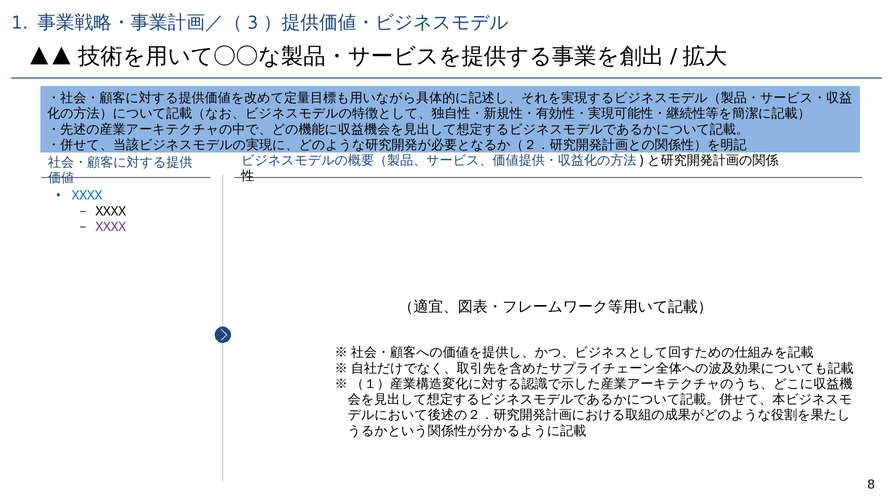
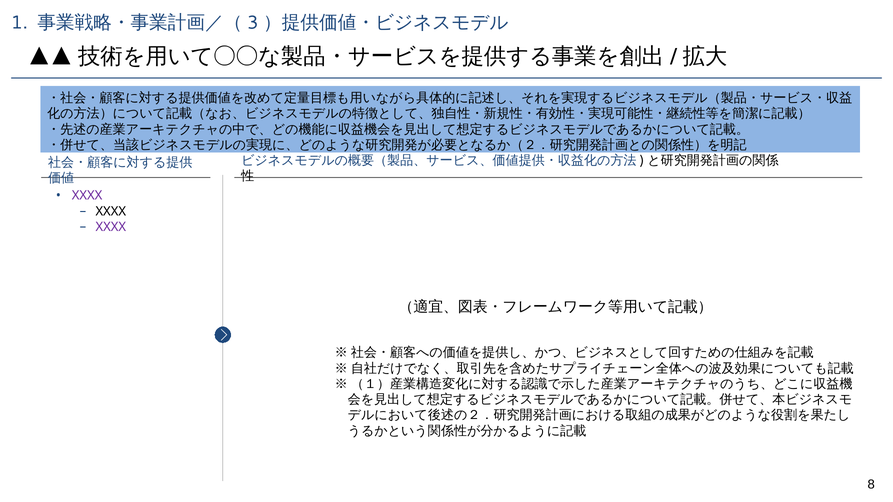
XXXX at (87, 196) colour: blue -> purple
